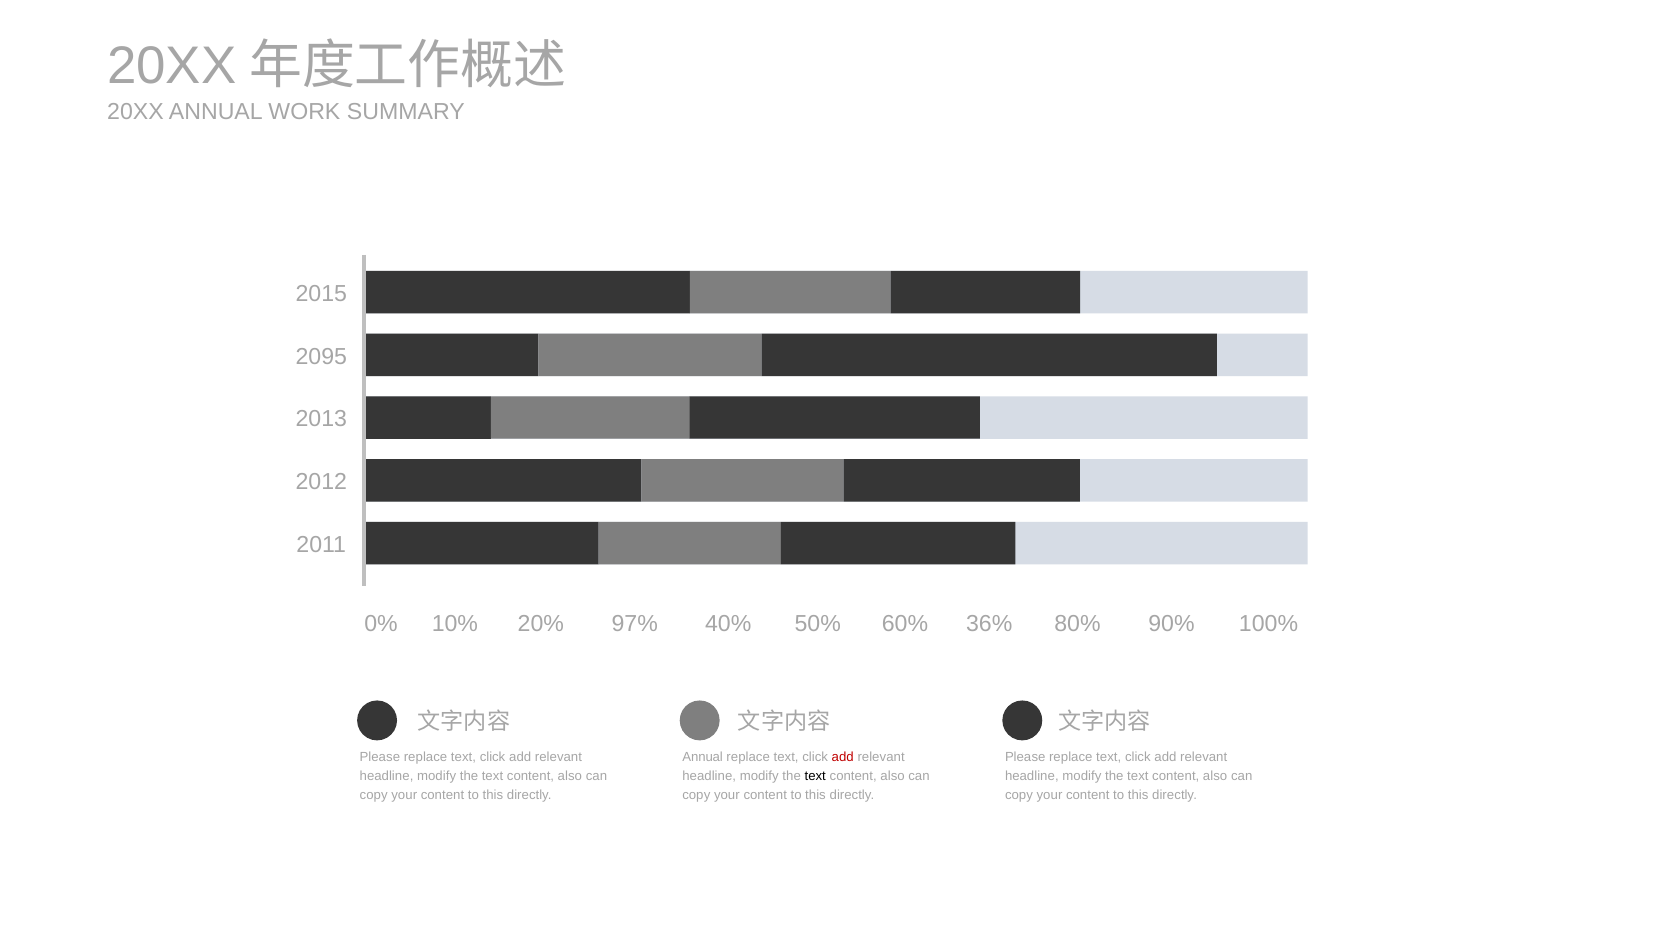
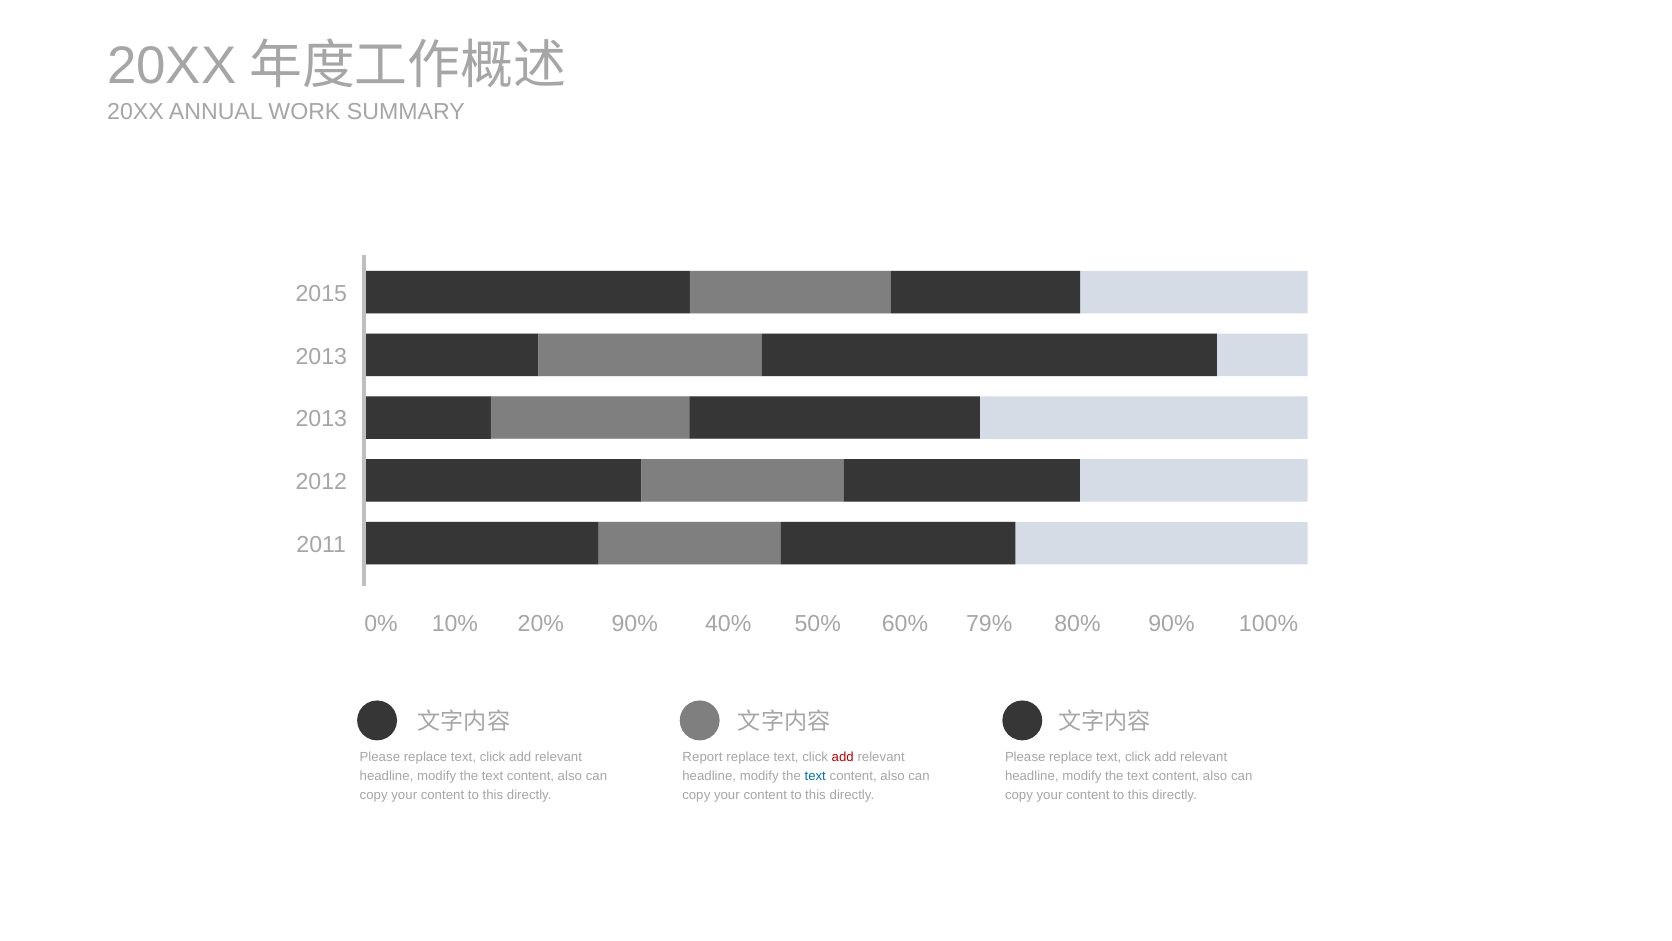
2095 at (321, 356): 2095 -> 2013
97% at (635, 623): 97% -> 90%
36%: 36% -> 79%
Annual at (703, 757): Annual -> Report
text at (815, 776) colour: black -> blue
